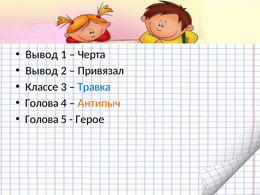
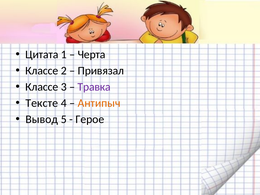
Вывод at (42, 55): Вывод -> Цитата
Вывод at (42, 71): Вывод -> Классе
Травка colour: blue -> purple
Голова at (42, 103): Голова -> Тексте
Голова at (42, 119): Голова -> Вывод
